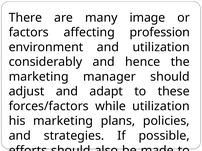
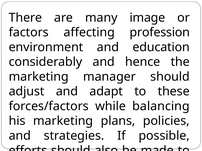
and utilization: utilization -> education
while utilization: utilization -> balancing
